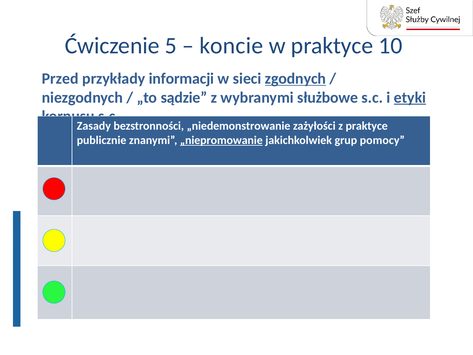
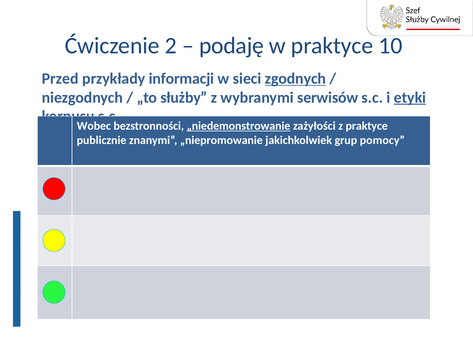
5: 5 -> 2
koncie: koncie -> podaję
sądzie: sądzie -> służby
służbowe: służbowe -> serwisów
Zasady: Zasady -> Wobec
„niedemonstrowanie underline: none -> present
„niepromowanie underline: present -> none
